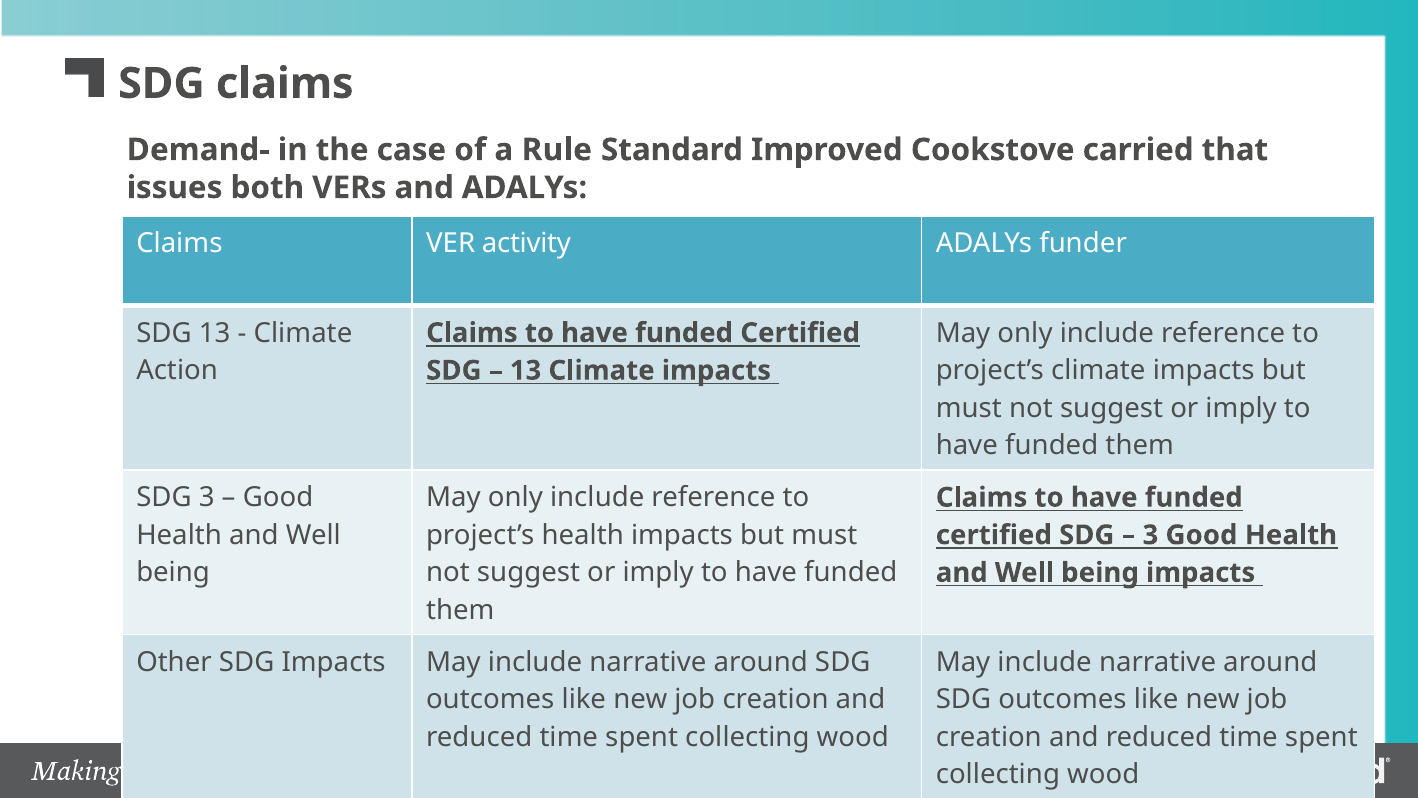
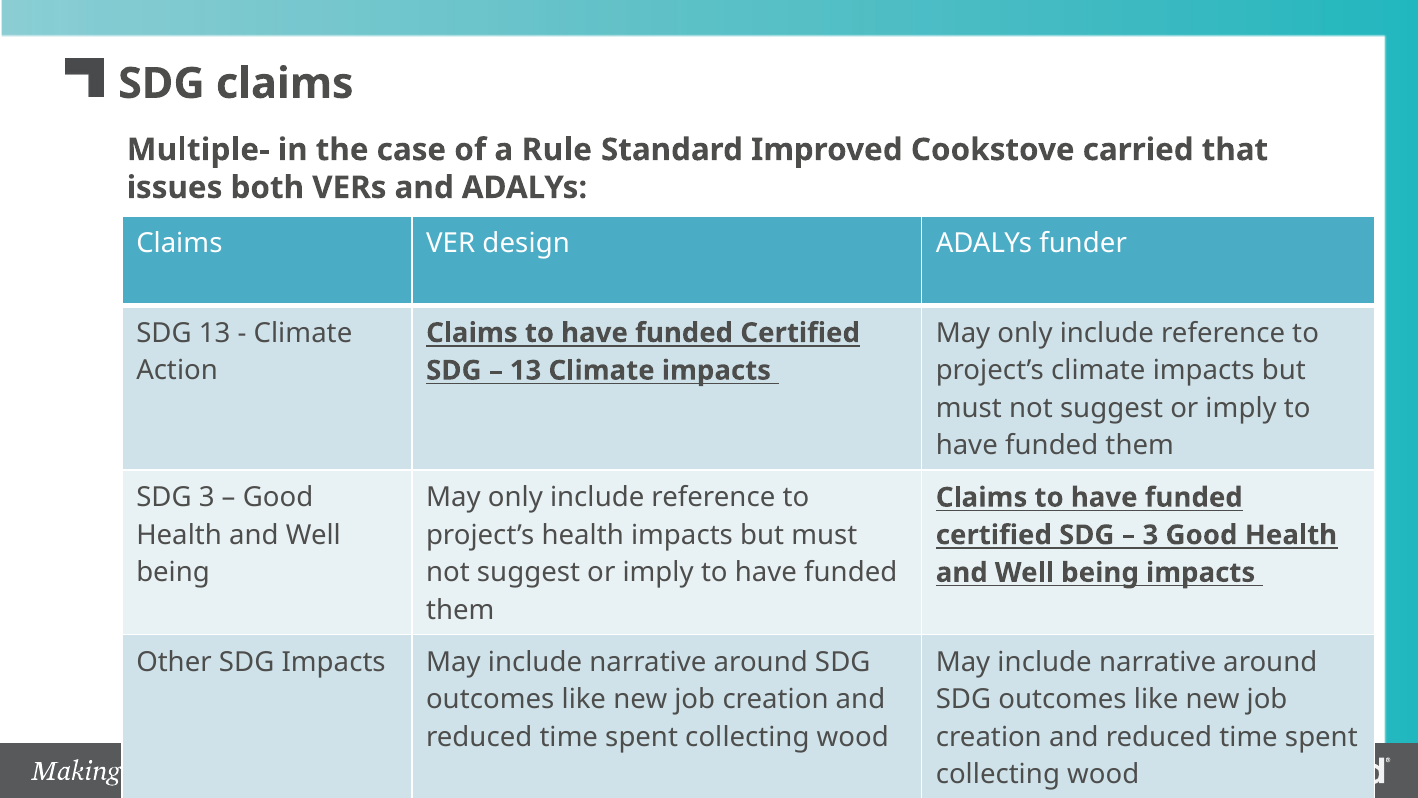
Demand-: Demand- -> Multiple-
activity: activity -> design
